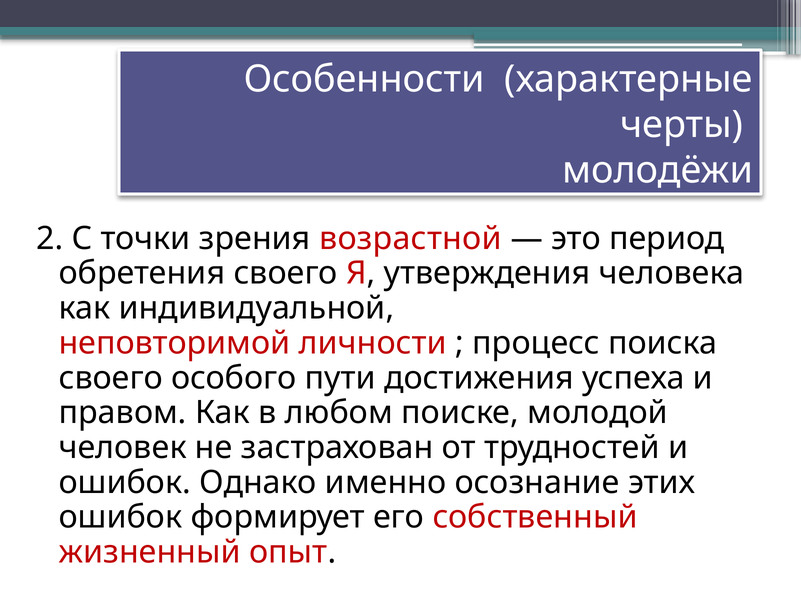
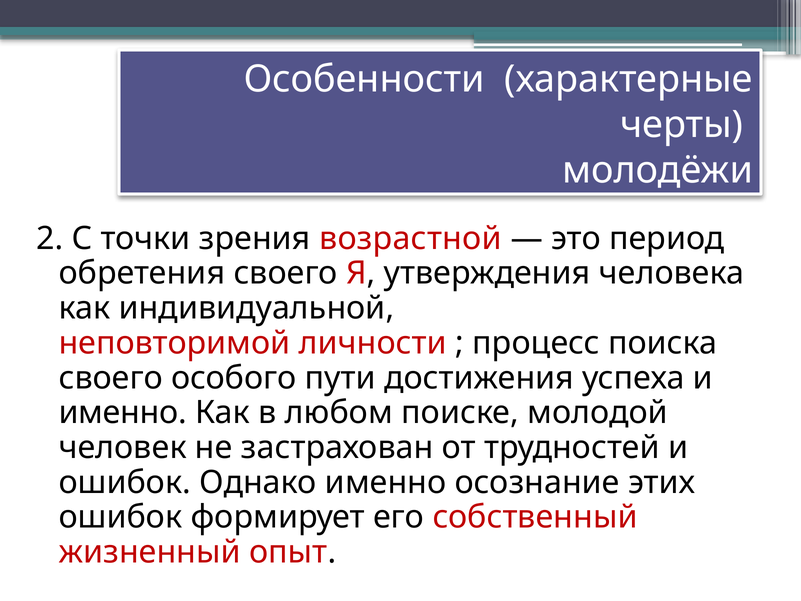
правом at (123, 413): правом -> именно
